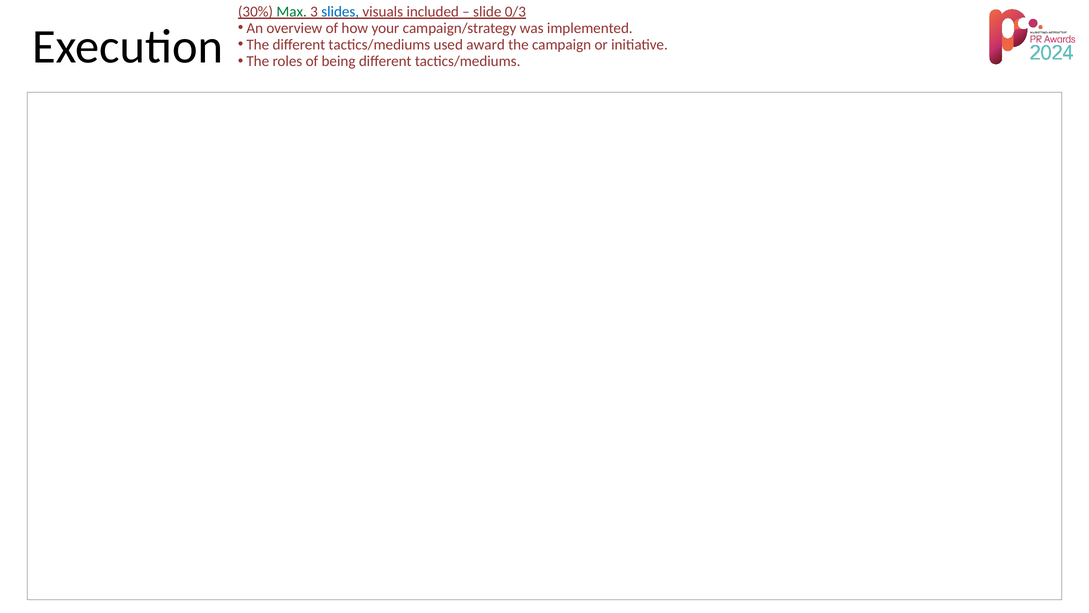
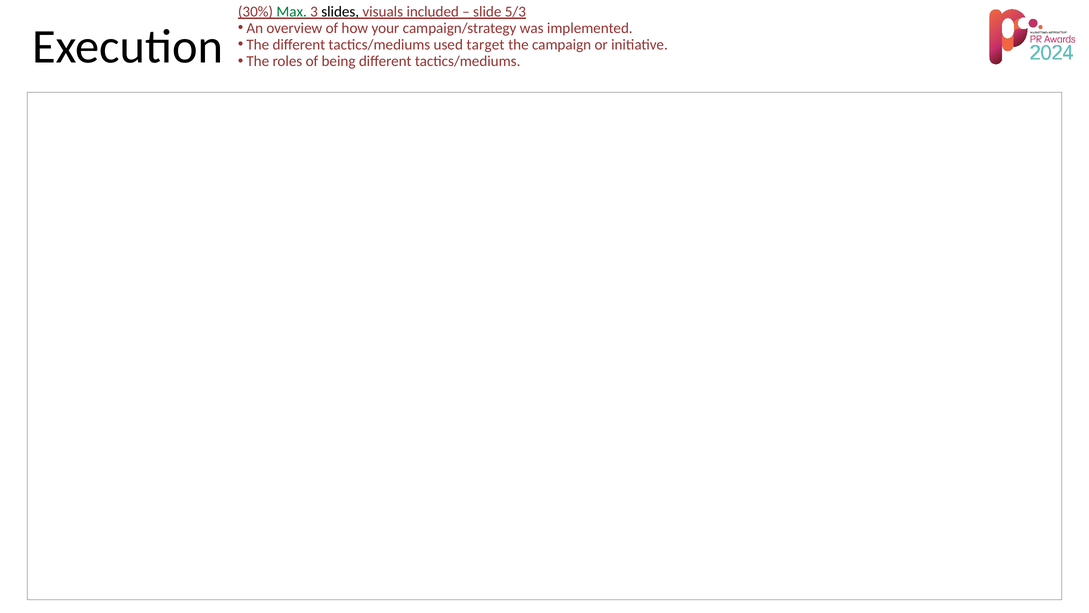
slides colour: blue -> black
0/3: 0/3 -> 5/3
award: award -> target
